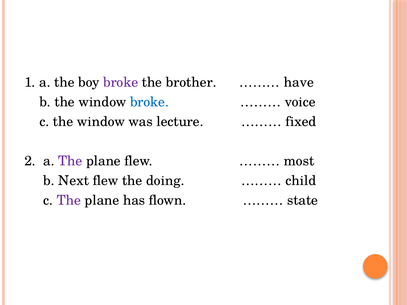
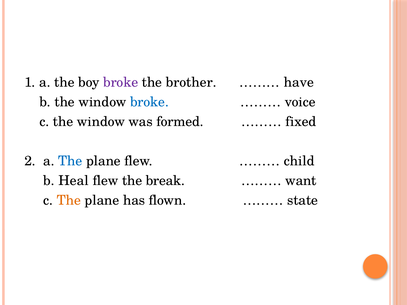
lecture: lecture -> formed
The at (70, 161) colour: purple -> blue
most: most -> child
Next: Next -> Heal
doing: doing -> break
child: child -> want
The at (69, 200) colour: purple -> orange
